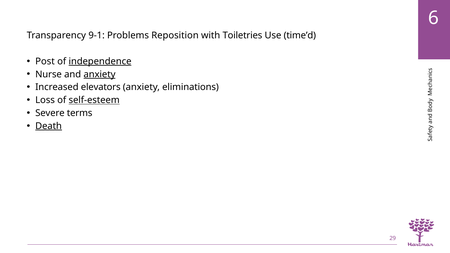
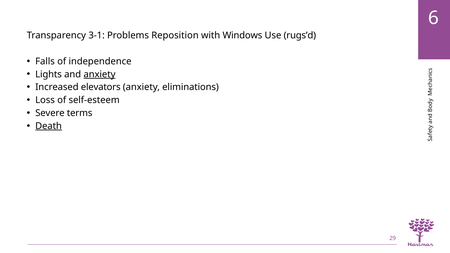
9-1: 9-1 -> 3-1
Toiletries: Toiletries -> Windows
time’d: time’d -> rugs’d
Post: Post -> Falls
independence underline: present -> none
Nurse: Nurse -> Lights
self-esteem underline: present -> none
